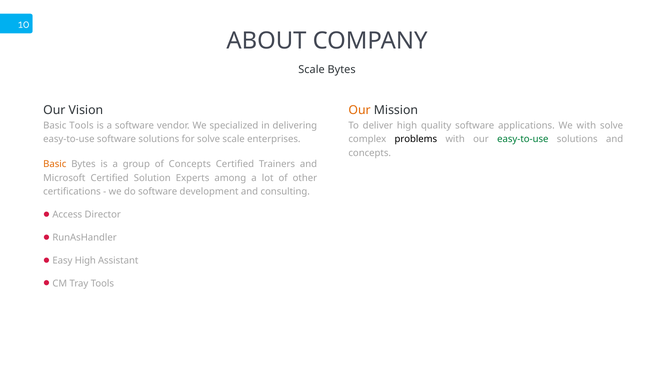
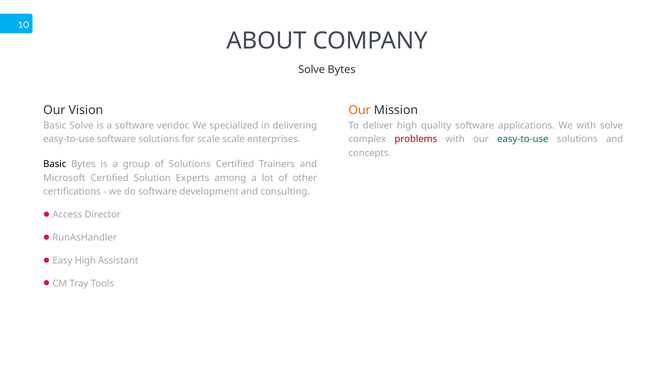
Scale at (312, 69): Scale -> Solve
Basic Tools: Tools -> Solve
for solve: solve -> scale
problems colour: black -> red
Basic at (55, 164) colour: orange -> black
of Concepts: Concepts -> Solutions
